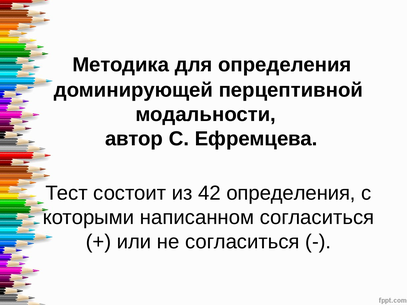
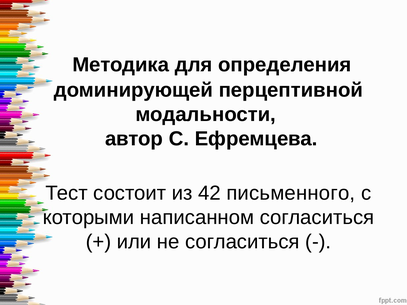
42 определения: определения -> письменного
